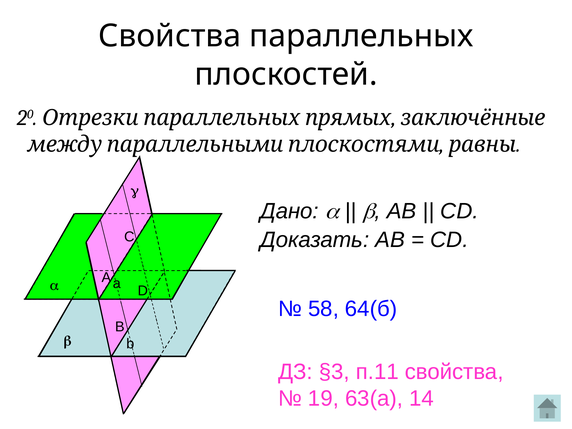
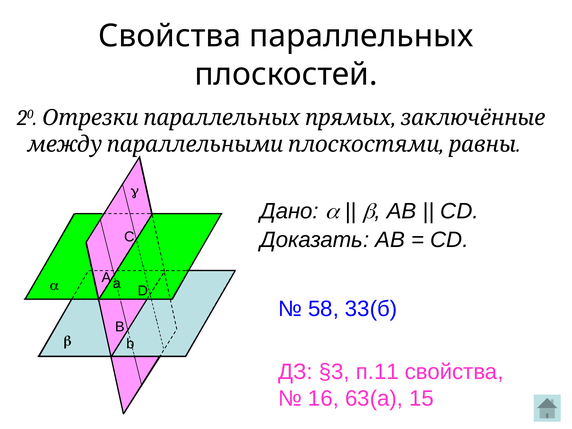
64(б: 64(б -> 33(б
19: 19 -> 16
14: 14 -> 15
